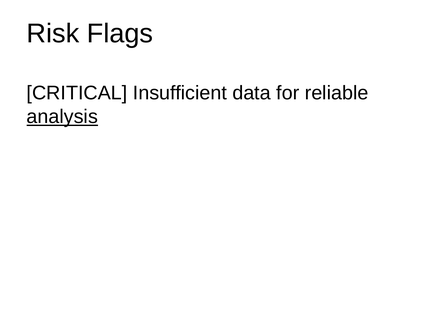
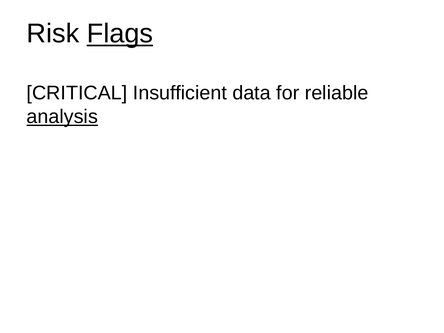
Flags underline: none -> present
